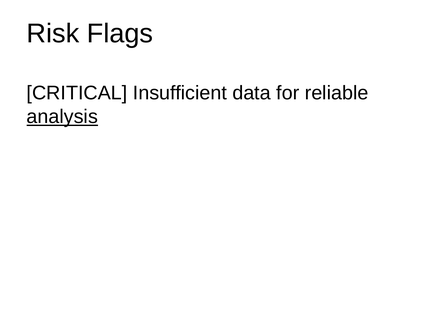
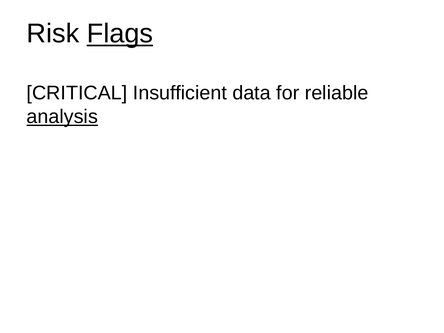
Flags underline: none -> present
